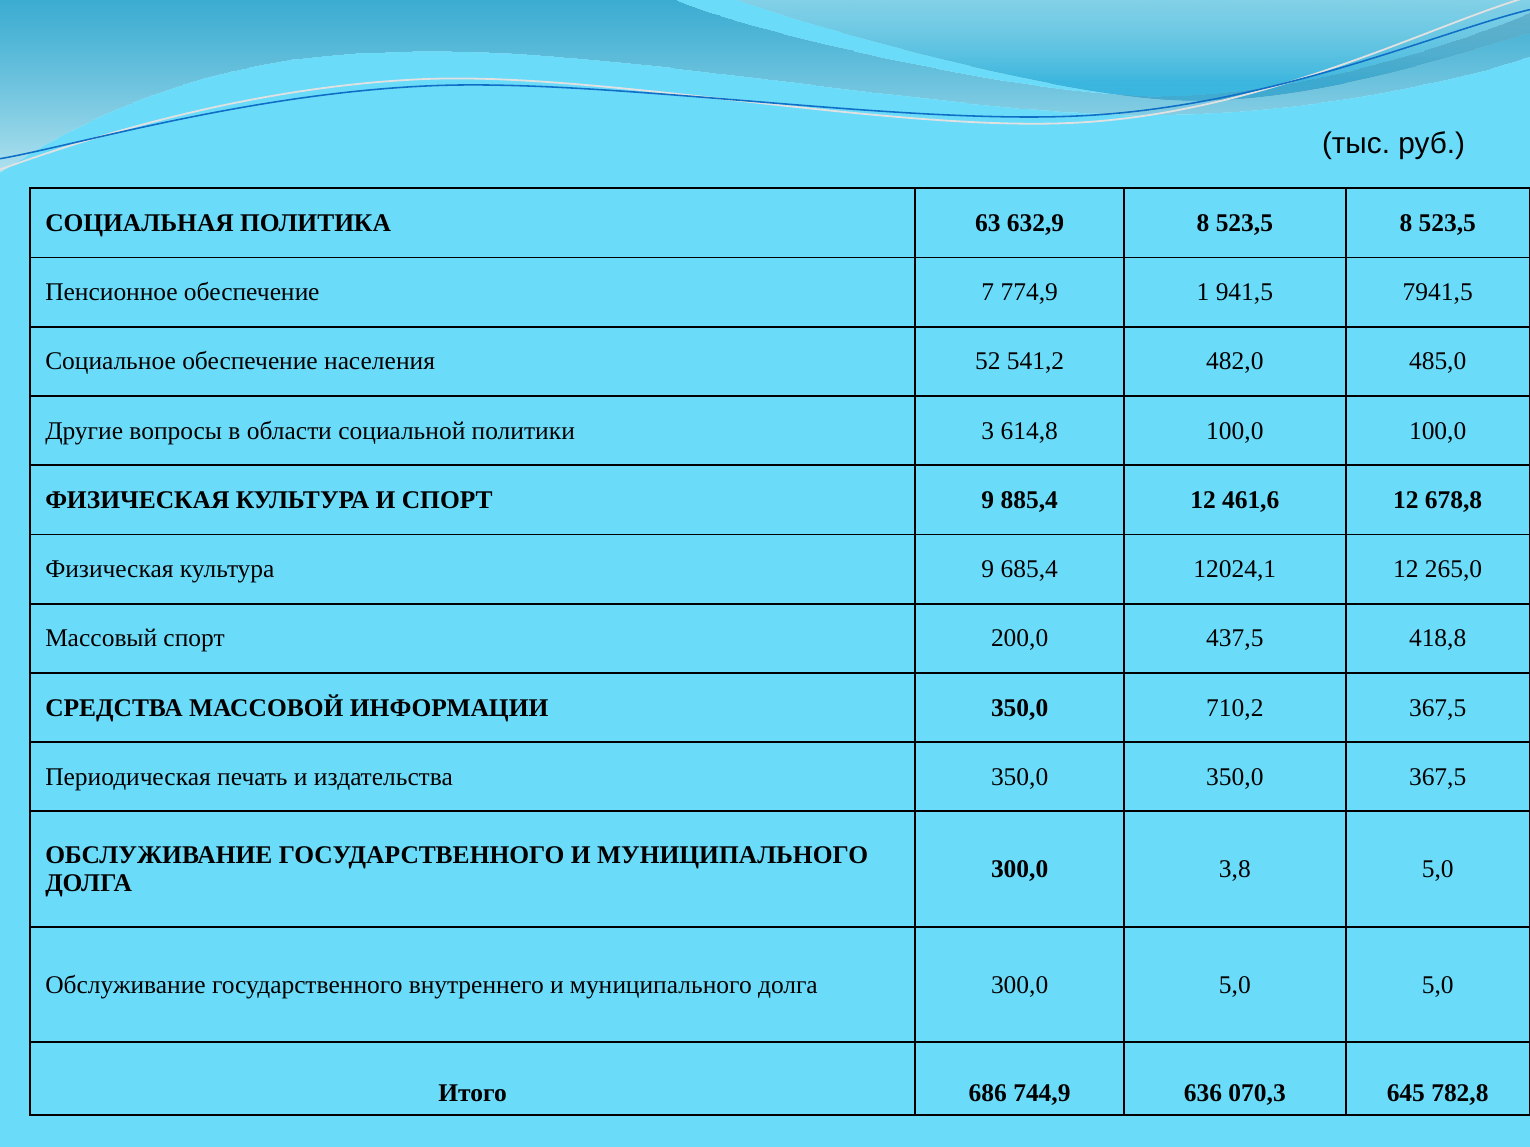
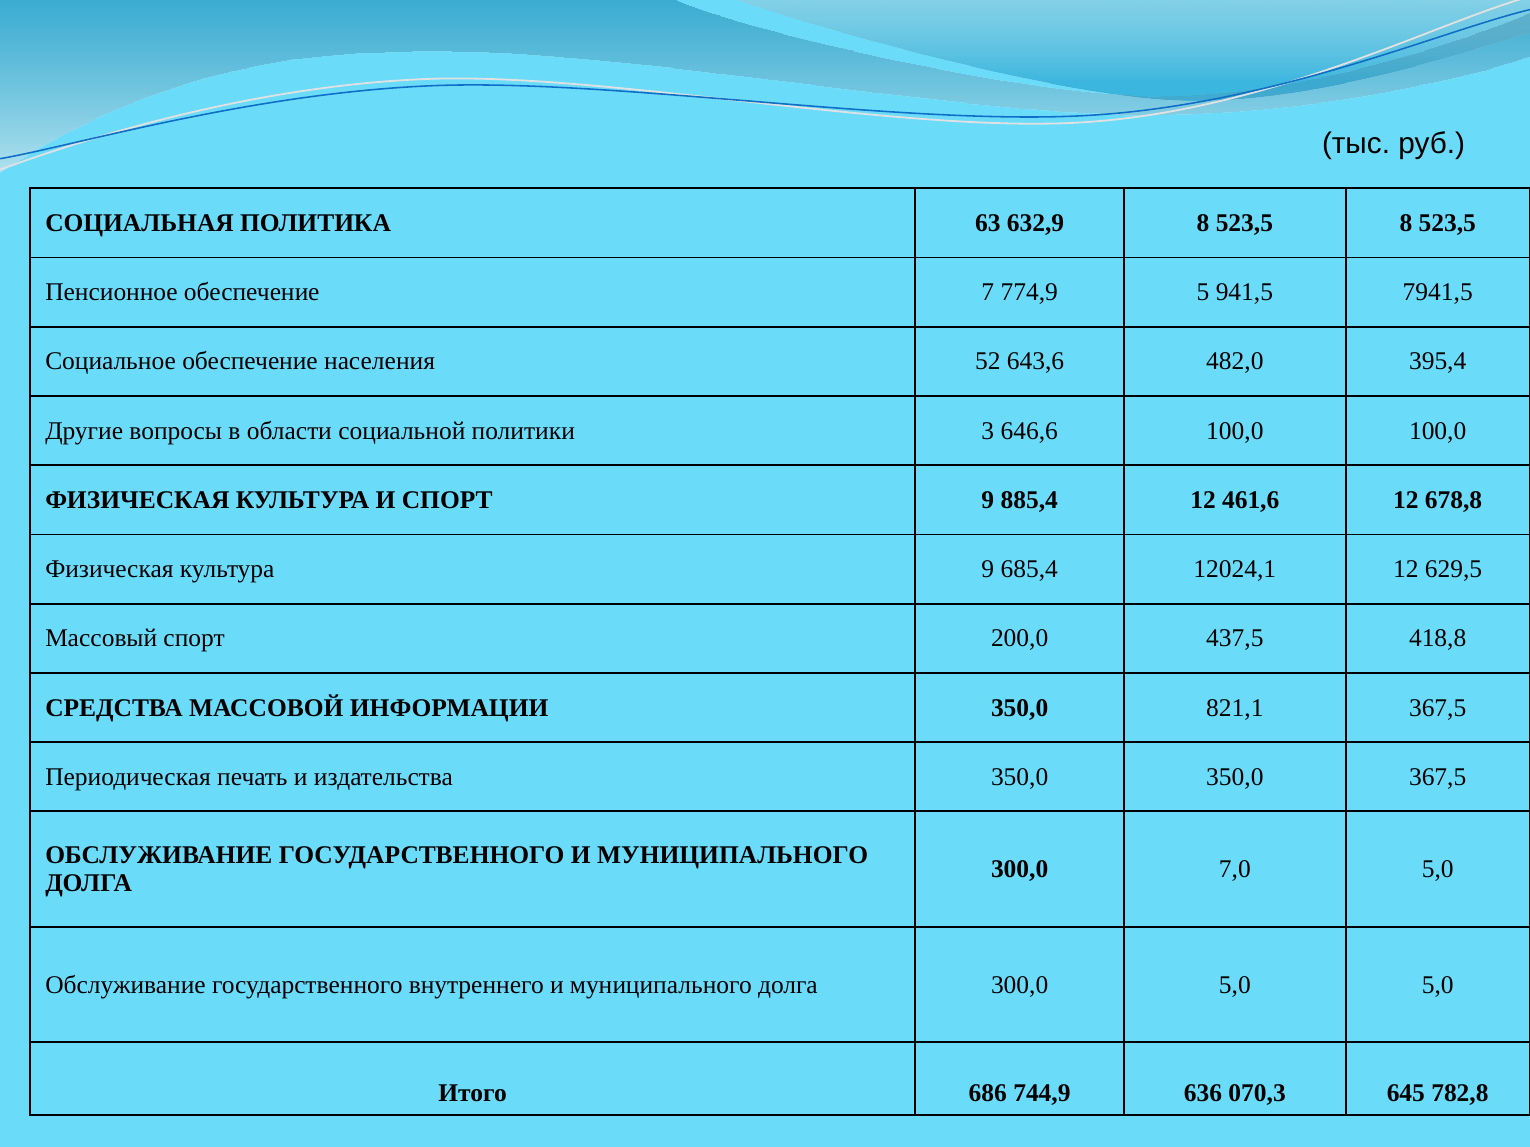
1: 1 -> 5
541,2: 541,2 -> 643,6
485,0: 485,0 -> 395,4
614,8: 614,8 -> 646,6
265,0: 265,0 -> 629,5
710,2: 710,2 -> 821,1
3,8: 3,8 -> 7,0
